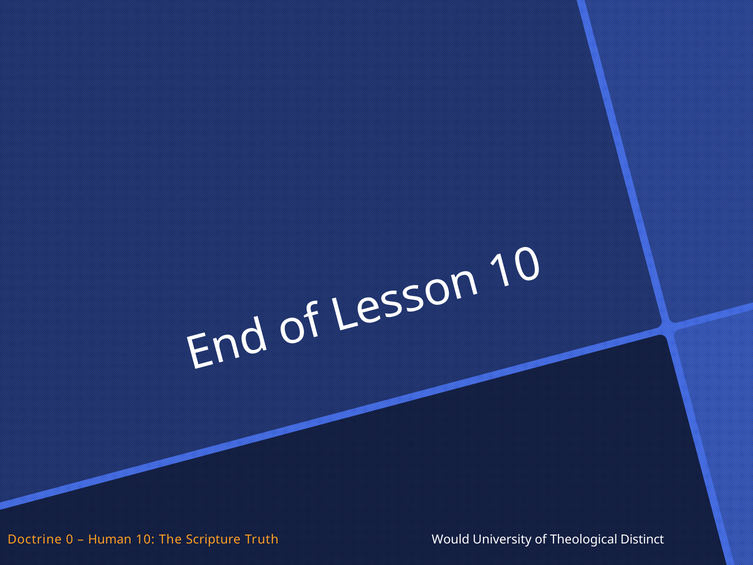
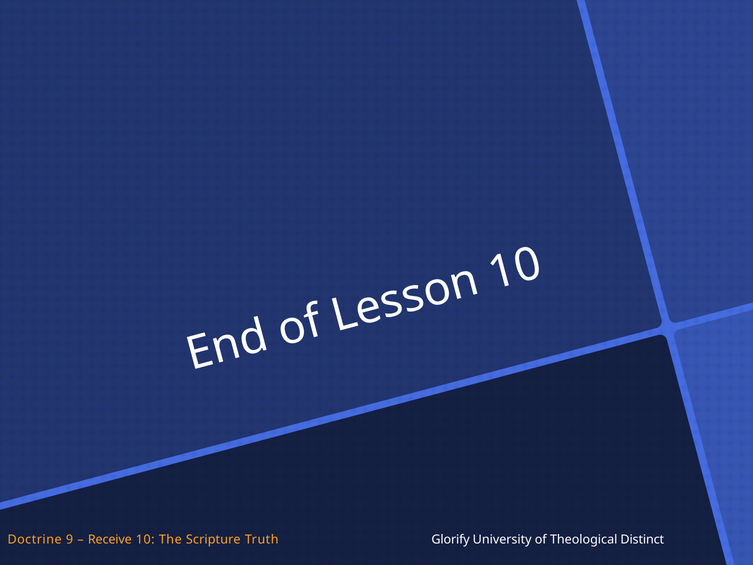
Doctrine 0: 0 -> 9
Human: Human -> Receive
Would: Would -> Glorify
